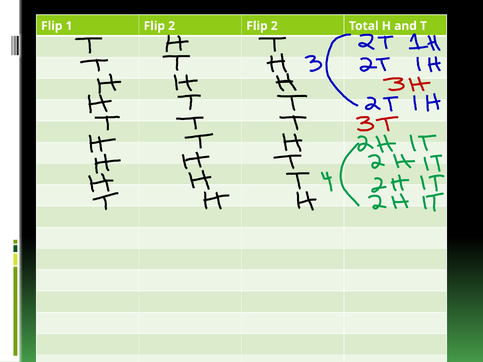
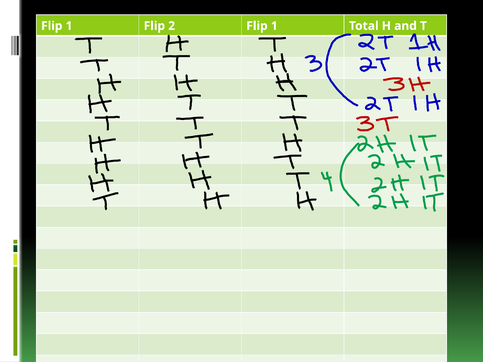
2 at (274, 26): 2 -> 1
